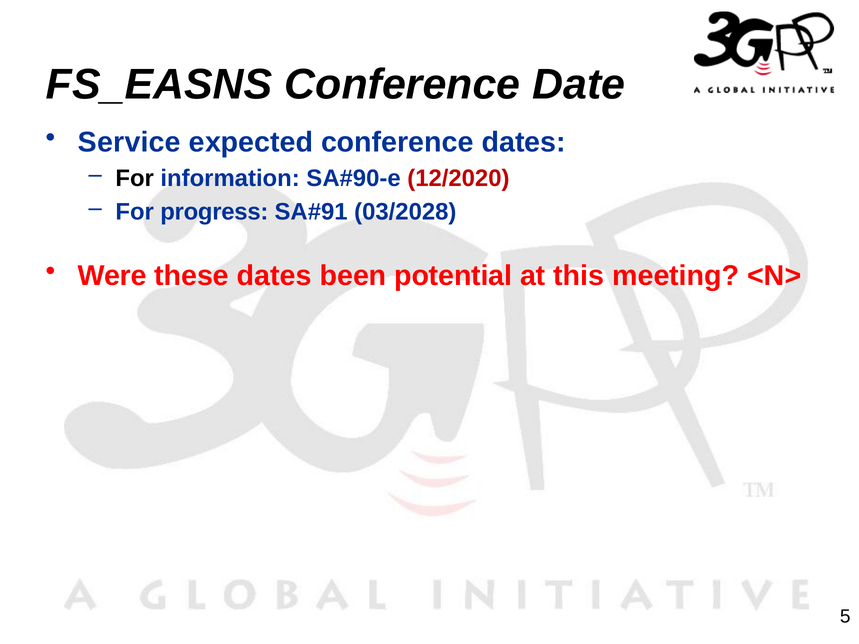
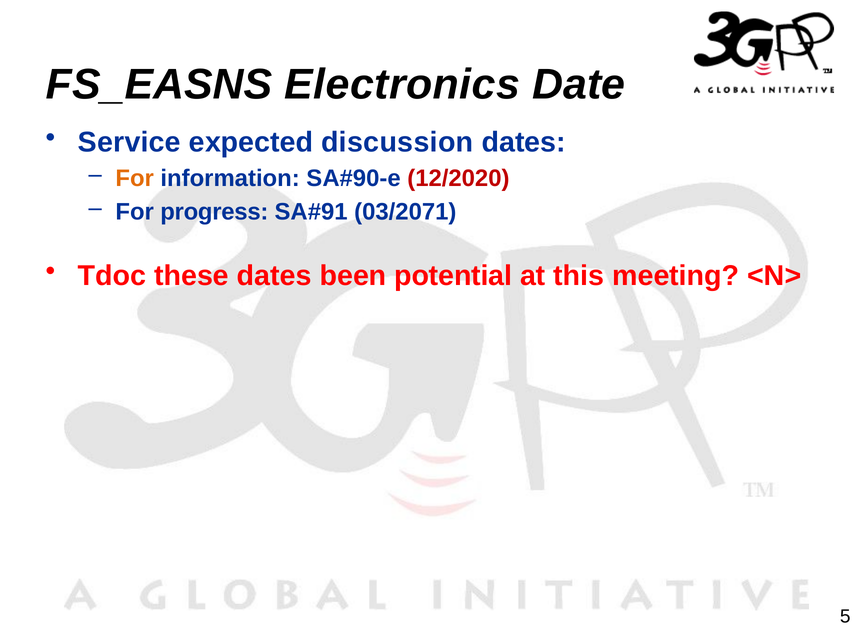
FS_EASNS Conference: Conference -> Electronics
expected conference: conference -> discussion
For at (135, 178) colour: black -> orange
03/2028: 03/2028 -> 03/2071
Were: Were -> Tdoc
